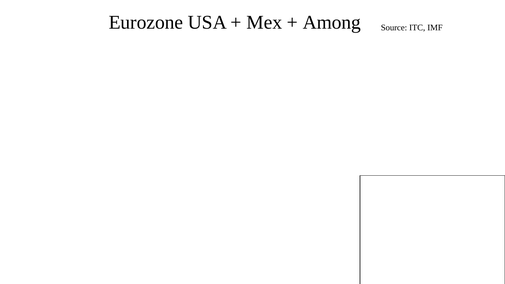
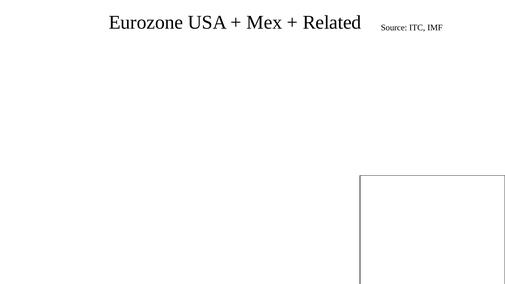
Among: Among -> Related
